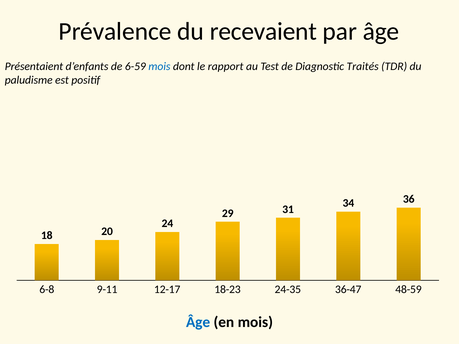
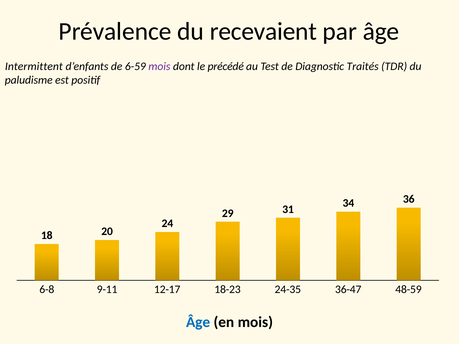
Présentaient: Présentaient -> Intermittent
mois at (159, 66) colour: blue -> purple
rapport: rapport -> précédé
